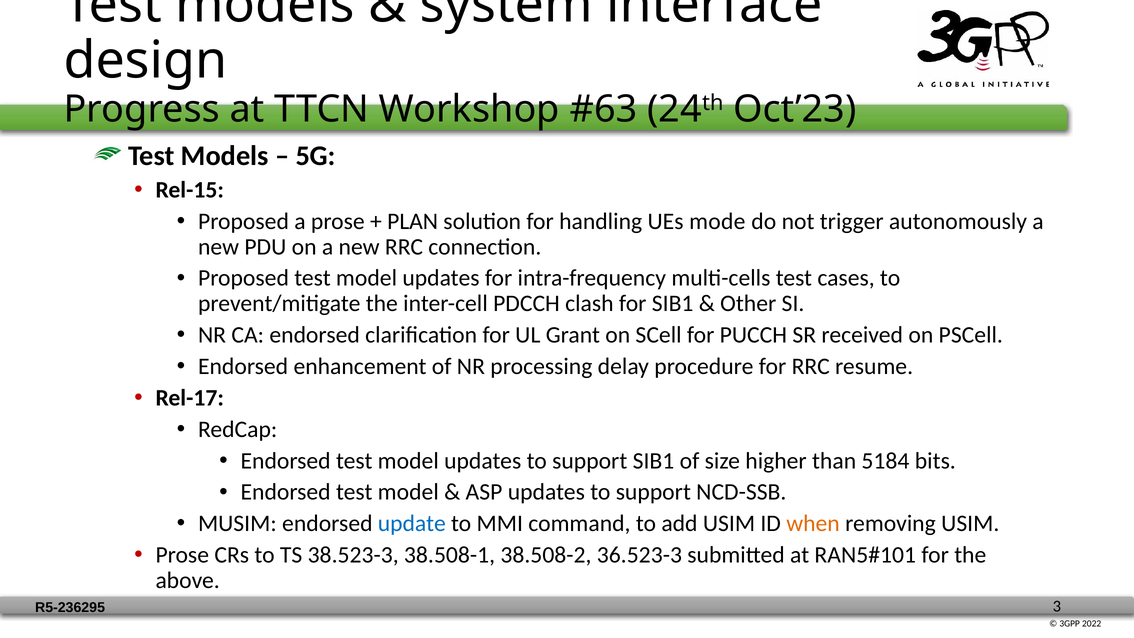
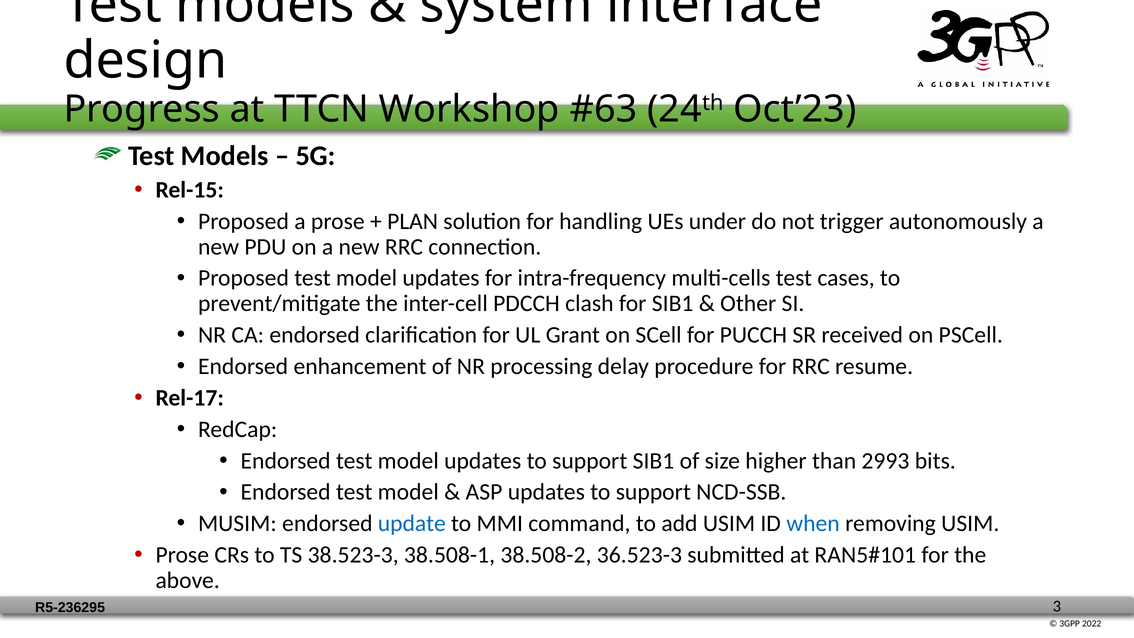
mode: mode -> under
5184: 5184 -> 2993
when colour: orange -> blue
